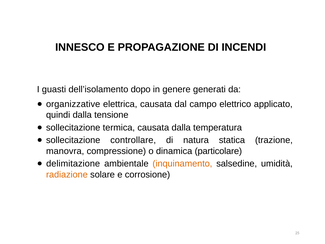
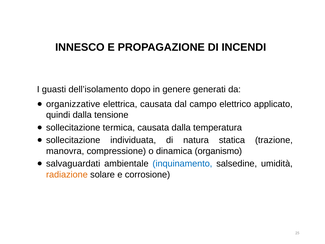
controllare: controllare -> individuata
particolare: particolare -> organismo
delimitazione: delimitazione -> salvaguardati
inquinamento colour: orange -> blue
